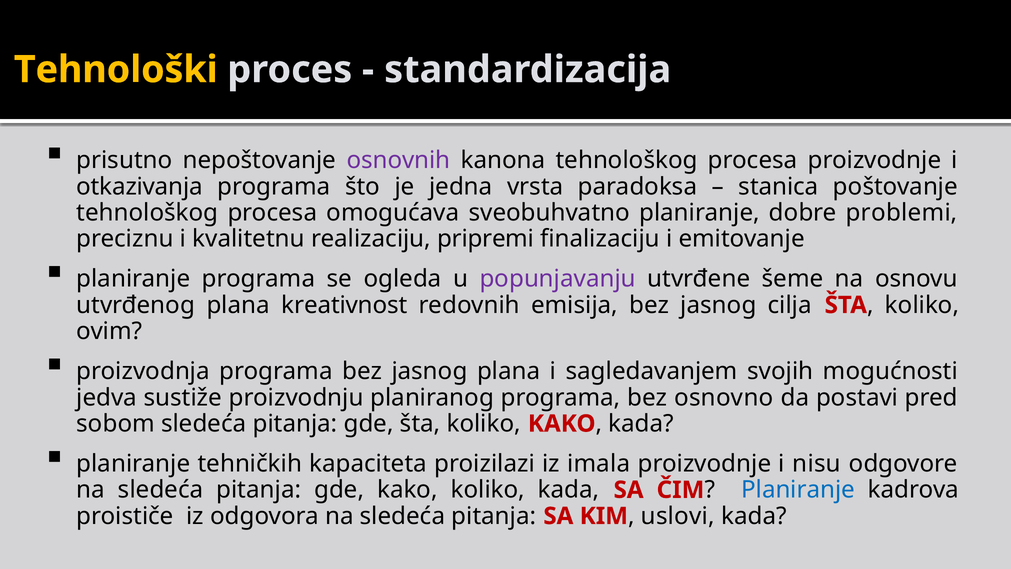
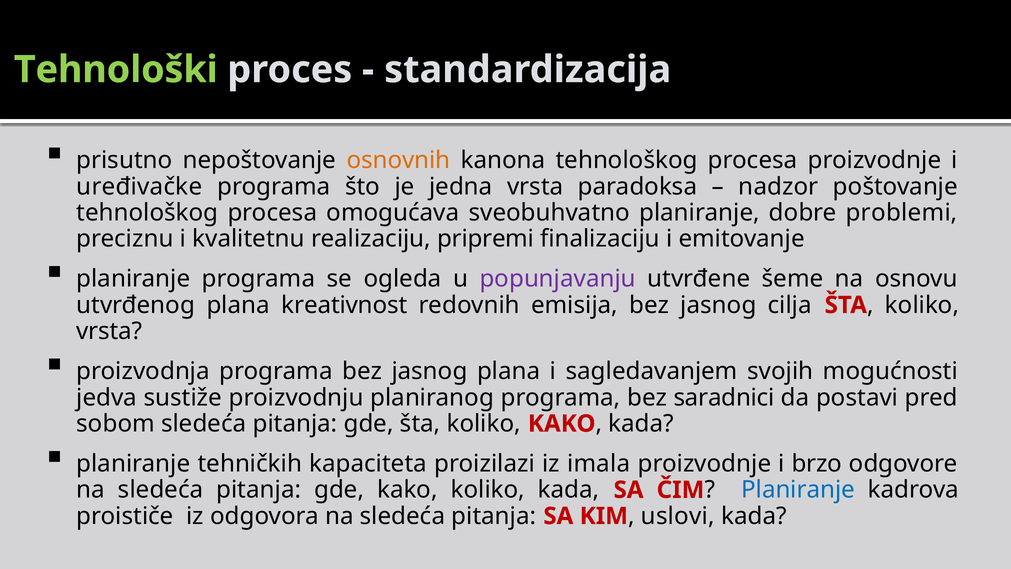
Tehnološki colour: yellow -> light green
osnovnih colour: purple -> orange
otkazivanja: otkazivanja -> uređivačke
stanica: stanica -> nadzor
ovim at (109, 331): ovim -> vrsta
osnovno: osnovno -> saradnici
nisu: nisu -> brzo
